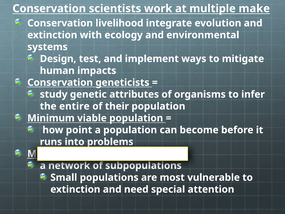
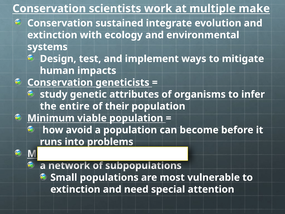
livelihood: livelihood -> sustained
point: point -> avoid
